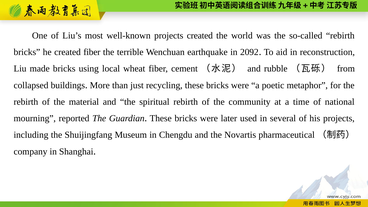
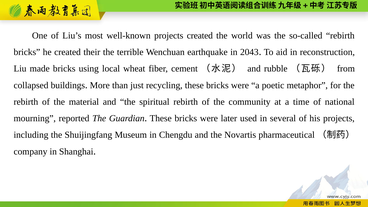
created fiber: fiber -> their
2092: 2092 -> 2043
